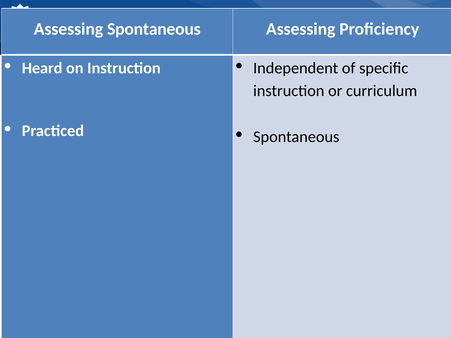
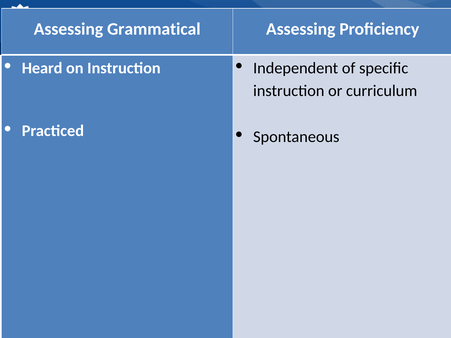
Assessing Spontaneous: Spontaneous -> Grammatical
